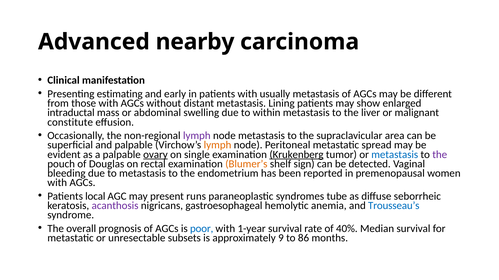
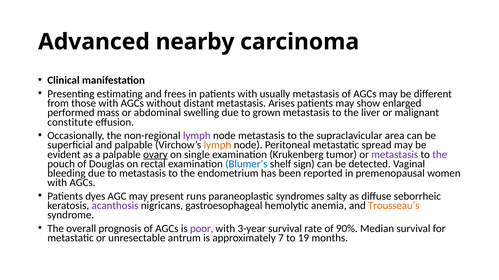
early: early -> frees
Lining: Lining -> Arises
intraductal: intraductal -> performed
within: within -> grown
Krukenberg underline: present -> none
metastasis at (395, 155) colour: blue -> purple
Blumer’s colour: orange -> blue
local: local -> dyes
tube: tube -> salty
Trousseau’s colour: blue -> orange
poor colour: blue -> purple
1-year: 1-year -> 3-year
40%: 40% -> 90%
subsets: subsets -> antrum
9: 9 -> 7
86: 86 -> 19
